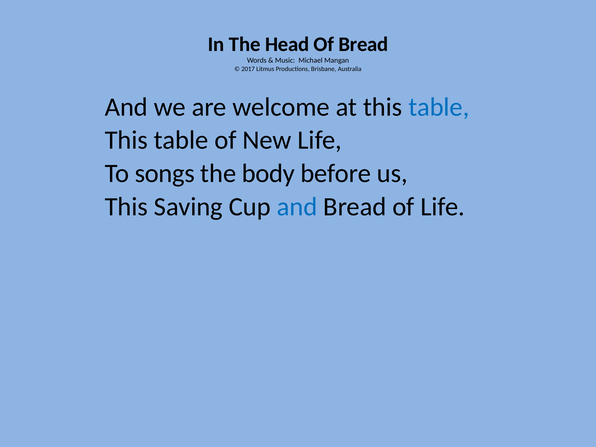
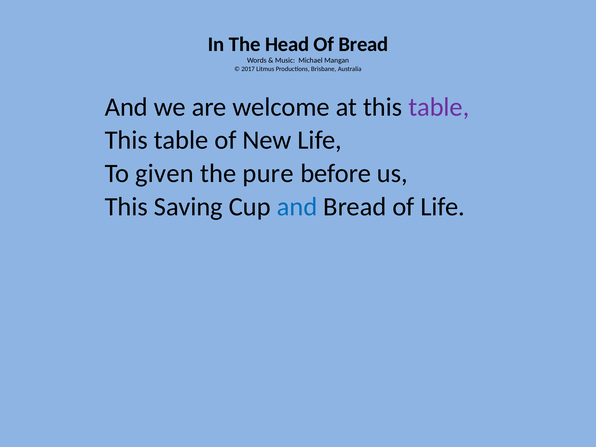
table at (439, 107) colour: blue -> purple
songs: songs -> given
body: body -> pure
